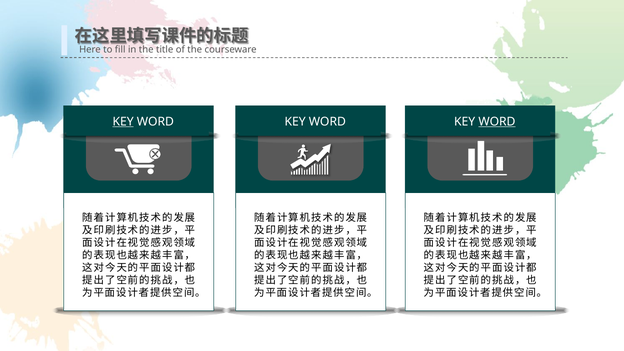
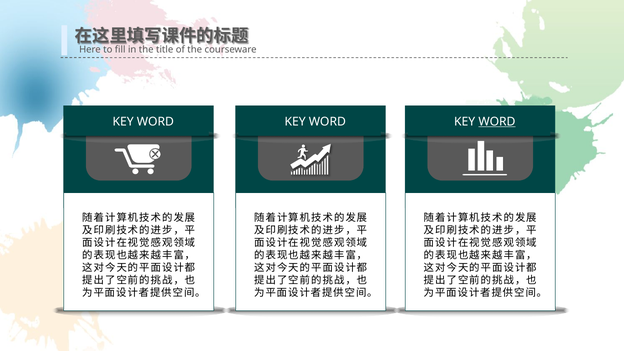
KEY at (123, 122) underline: present -> none
